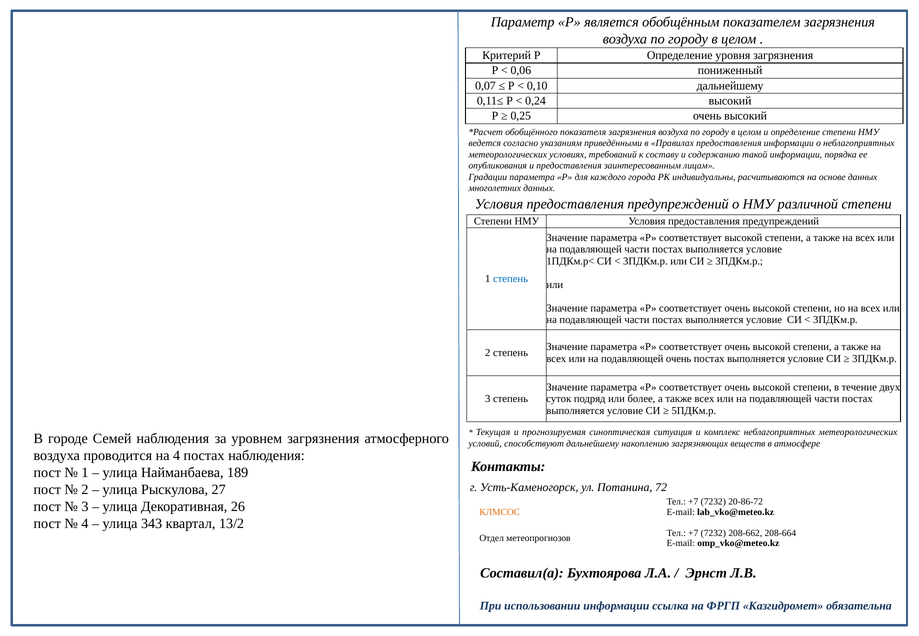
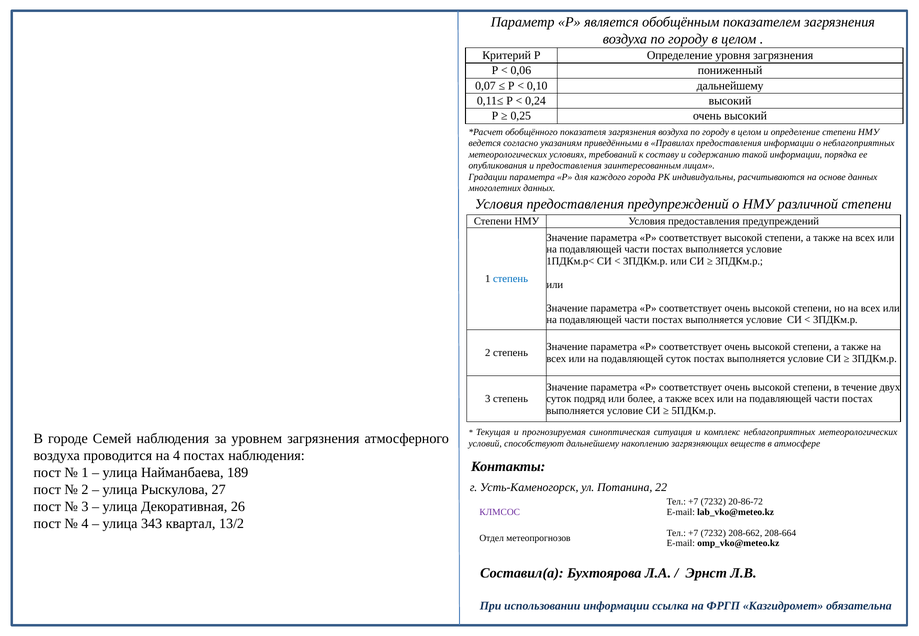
подавляющей очень: очень -> суток
72: 72 -> 22
КЛМСОС colour: orange -> purple
